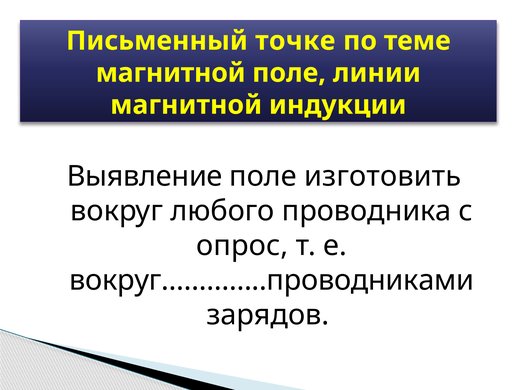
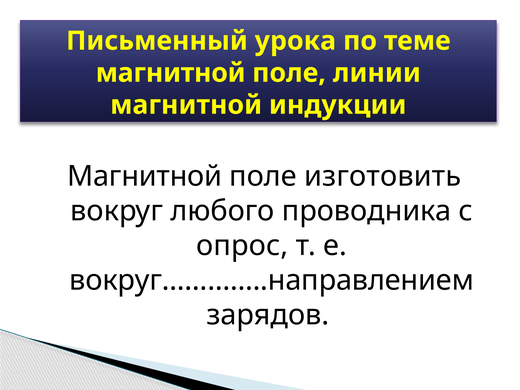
точке: точке -> урока
Выявление at (145, 176): Выявление -> Магнитной
вокруг…………..проводниками: вокруг…………..проводниками -> вокруг…………..направлением
